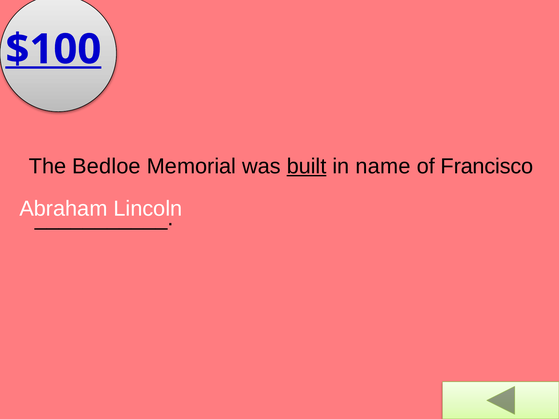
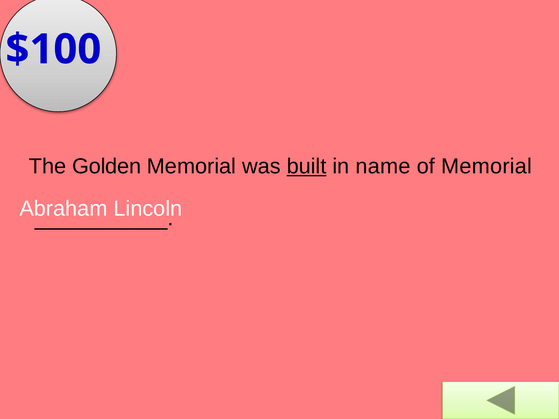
$100 underline: present -> none
Bedloe: Bedloe -> Golden
of Francisco: Francisco -> Memorial
